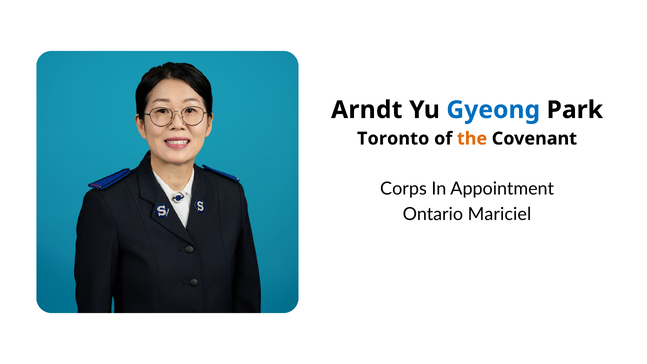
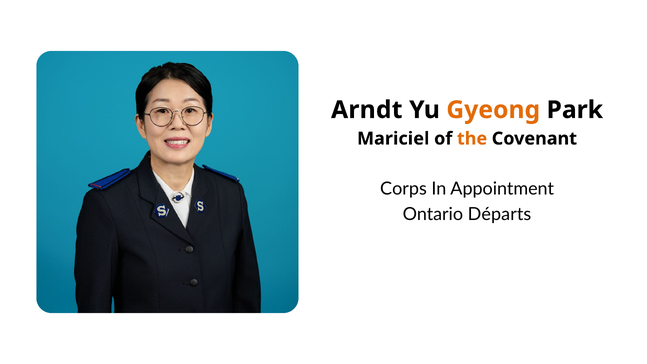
Gyeong colour: blue -> orange
Toronto: Toronto -> Mariciel
Mariciel: Mariciel -> Départs
